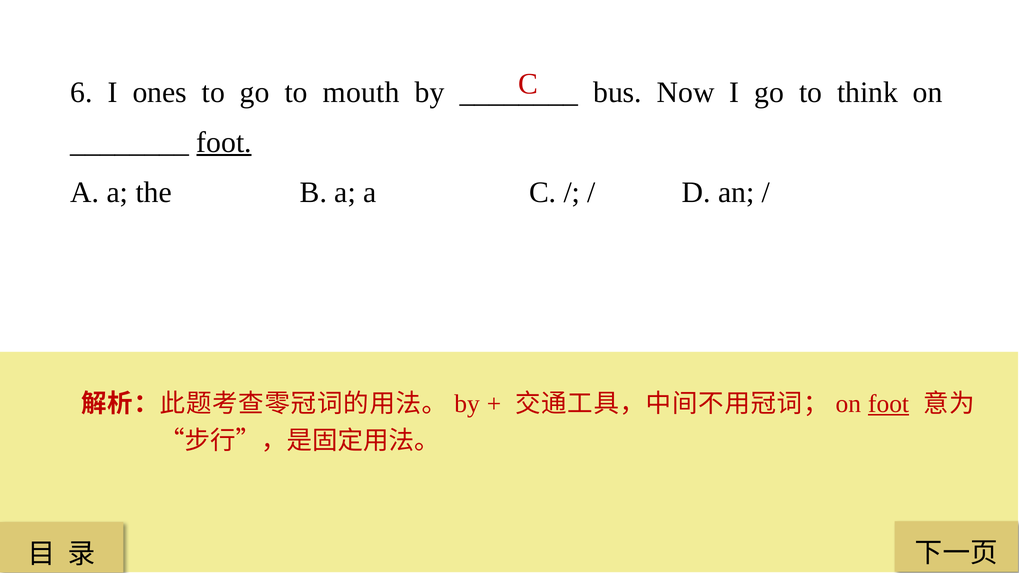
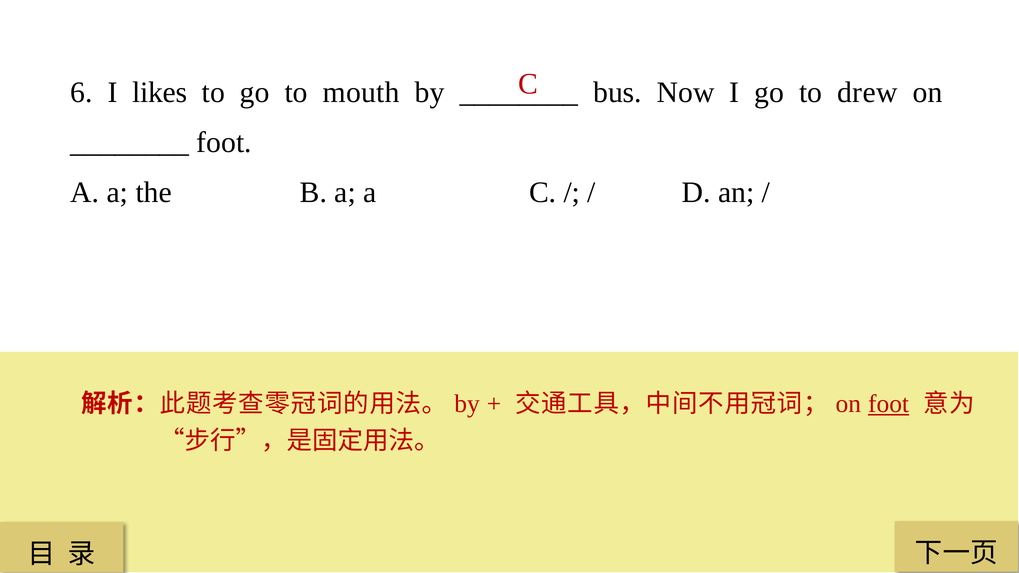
ones: ones -> likes
think: think -> drew
foot at (224, 142) underline: present -> none
